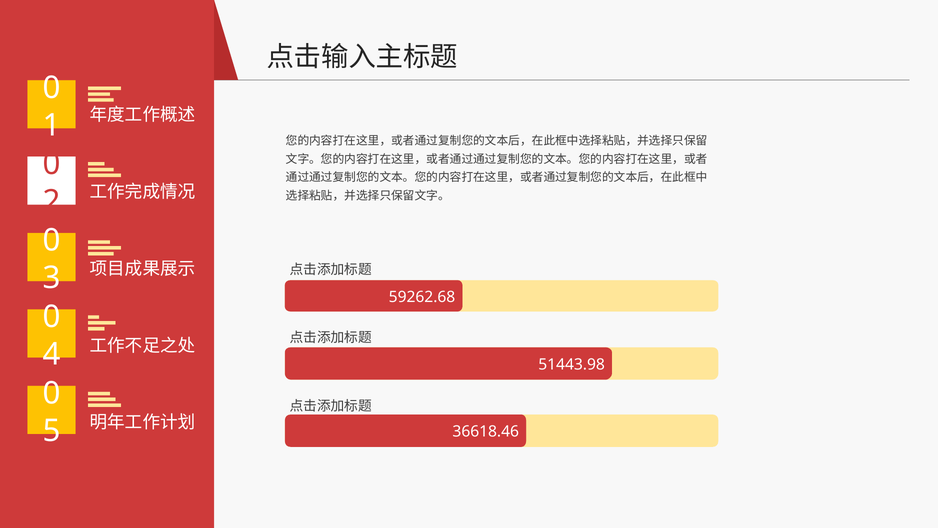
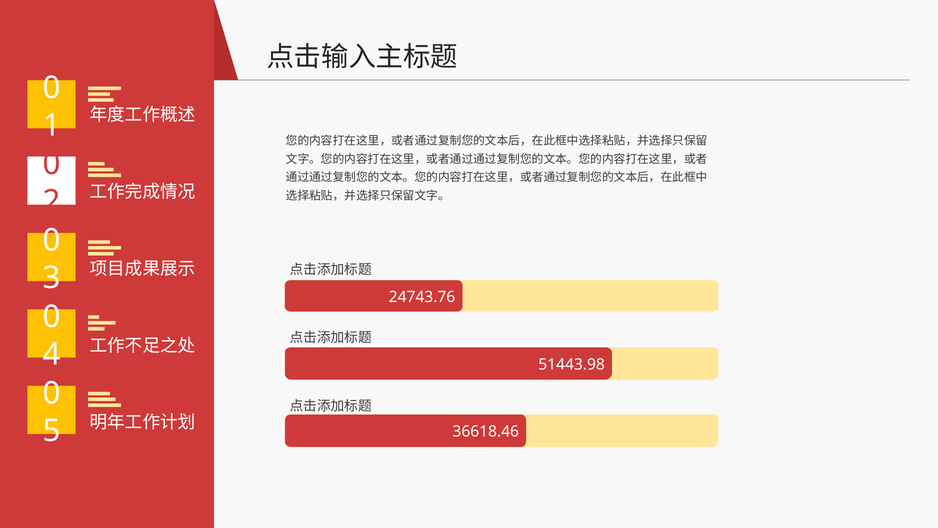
59262.68: 59262.68 -> 24743.76
